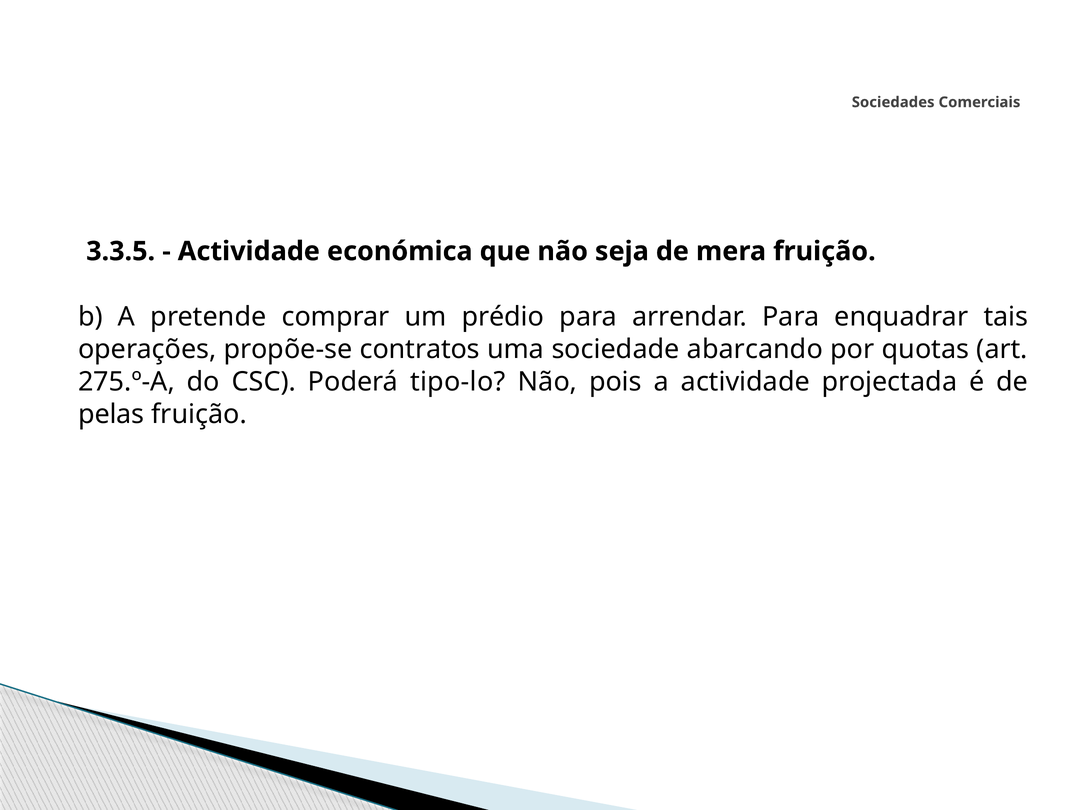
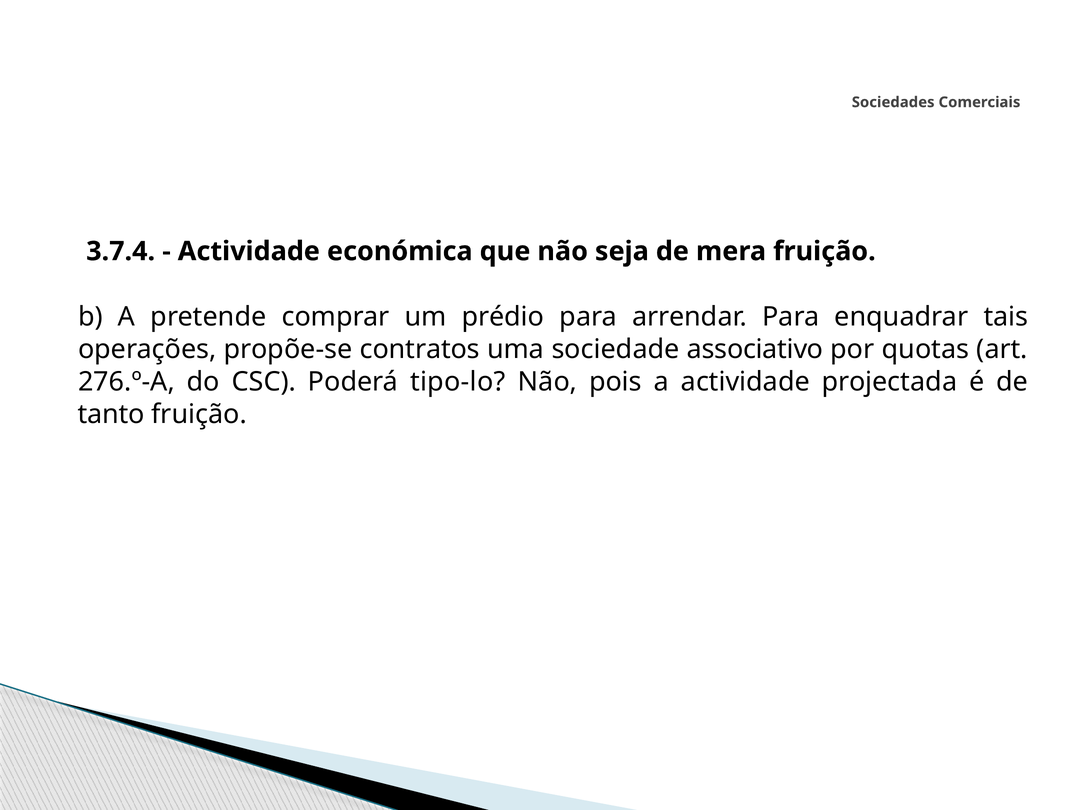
3.3.5: 3.3.5 -> 3.7.4
abarcando: abarcando -> associativo
275.º-A: 275.º-A -> 276.º-A
pelas: pelas -> tanto
